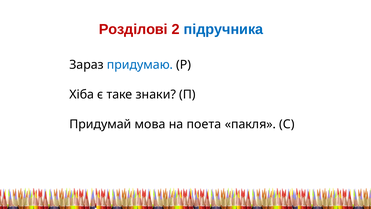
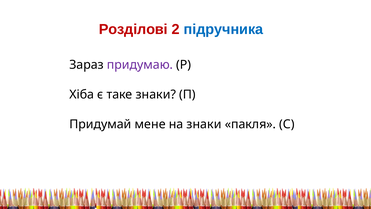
придумаю colour: blue -> purple
мова: мова -> мене
на поета: поета -> знаки
